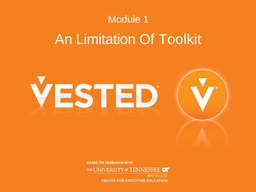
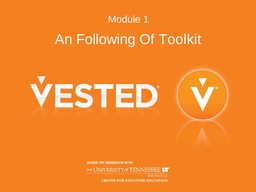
Limitation: Limitation -> Following
